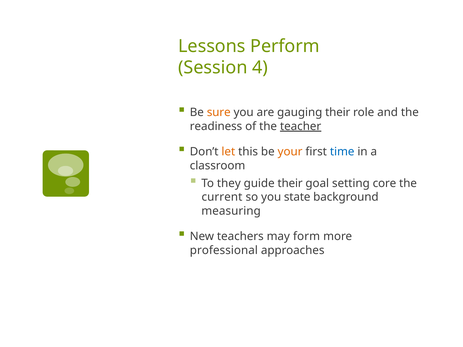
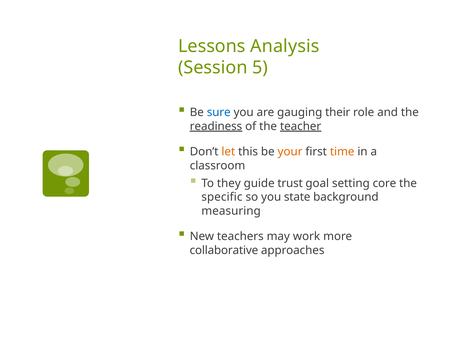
Perform: Perform -> Analysis
4: 4 -> 5
sure colour: orange -> blue
readiness underline: none -> present
time colour: blue -> orange
guide their: their -> trust
current: current -> specific
form: form -> work
professional: professional -> collaborative
